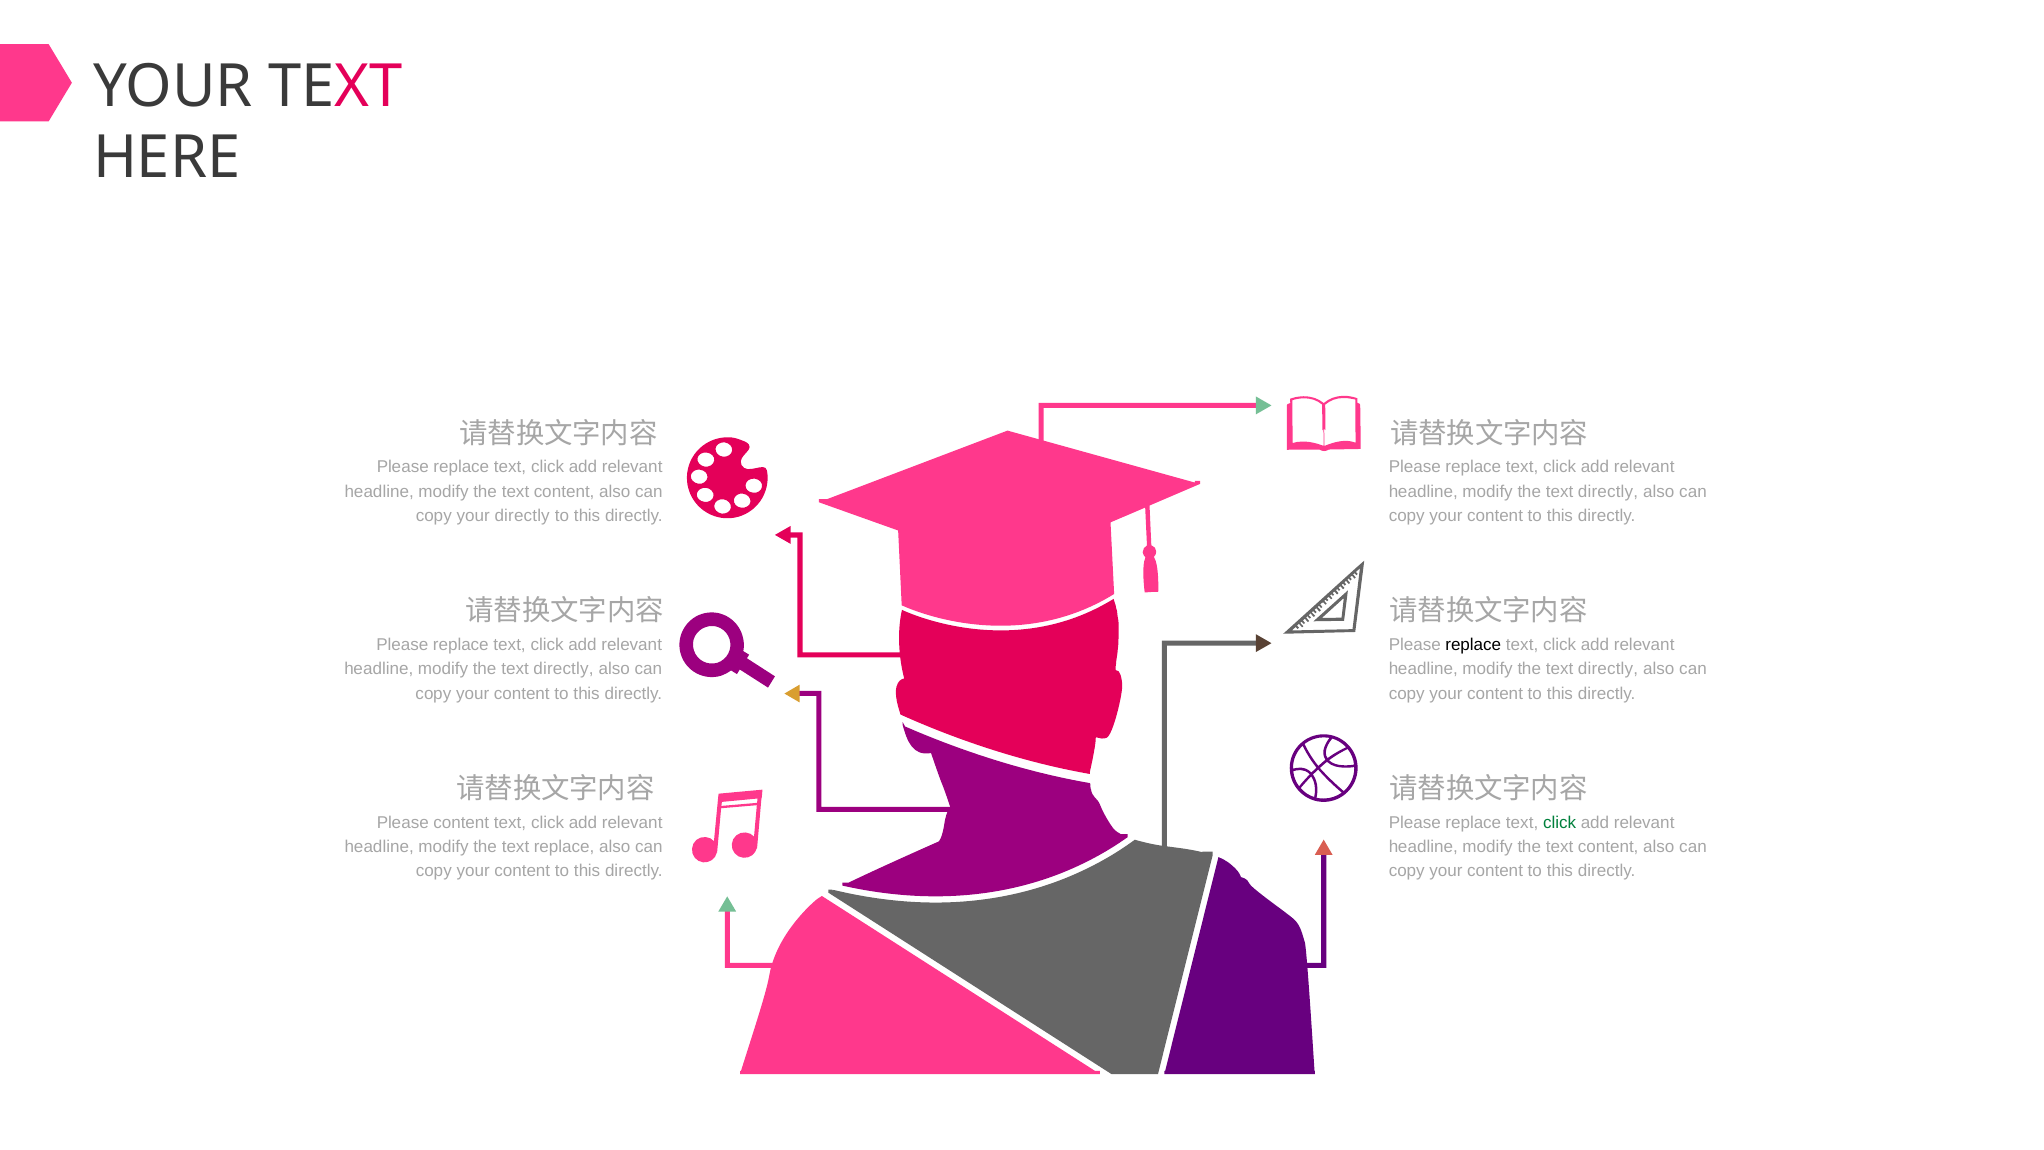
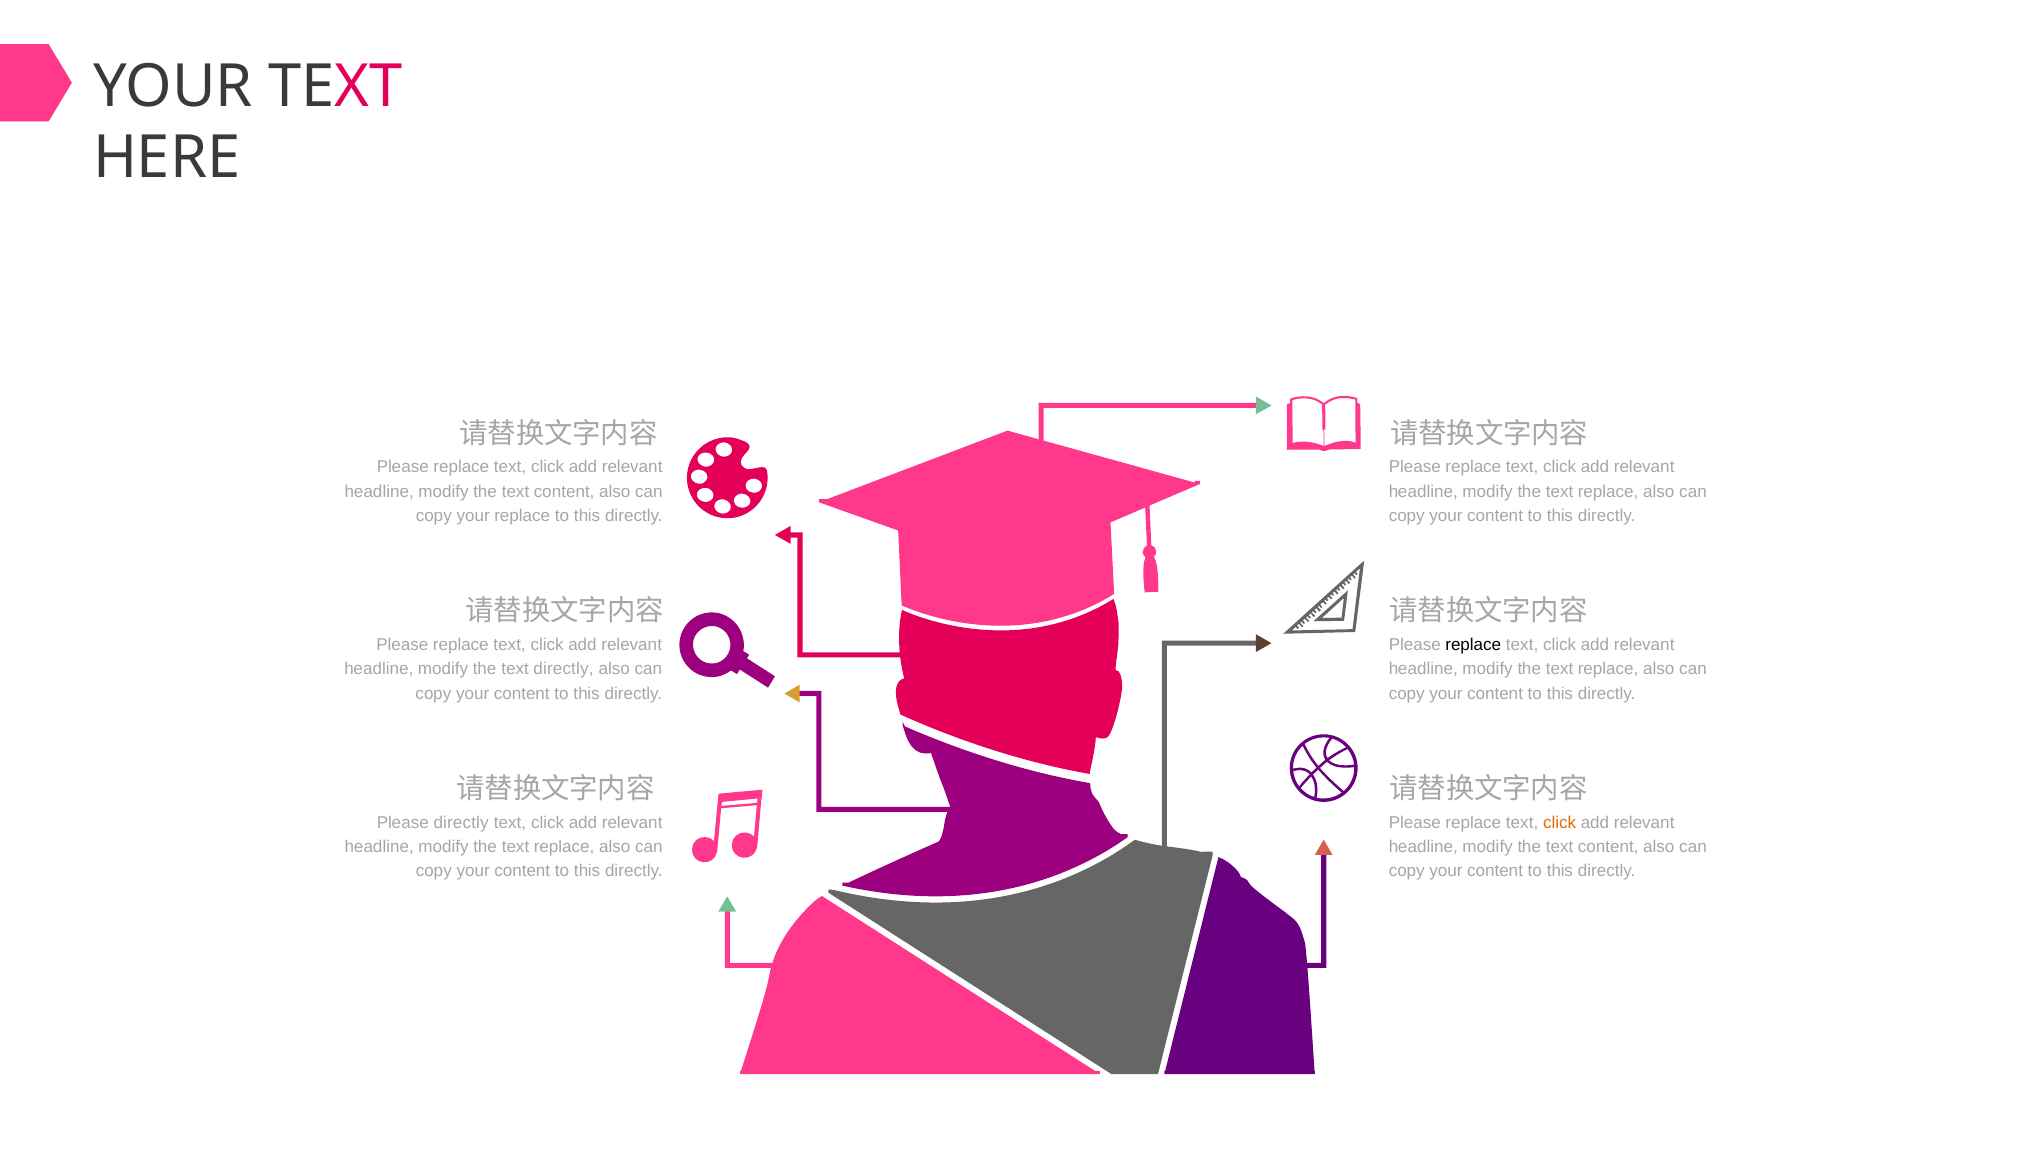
directly at (1608, 491): directly -> replace
your directly: directly -> replace
directly at (1608, 669): directly -> replace
Please content: content -> directly
click at (1560, 822) colour: green -> orange
